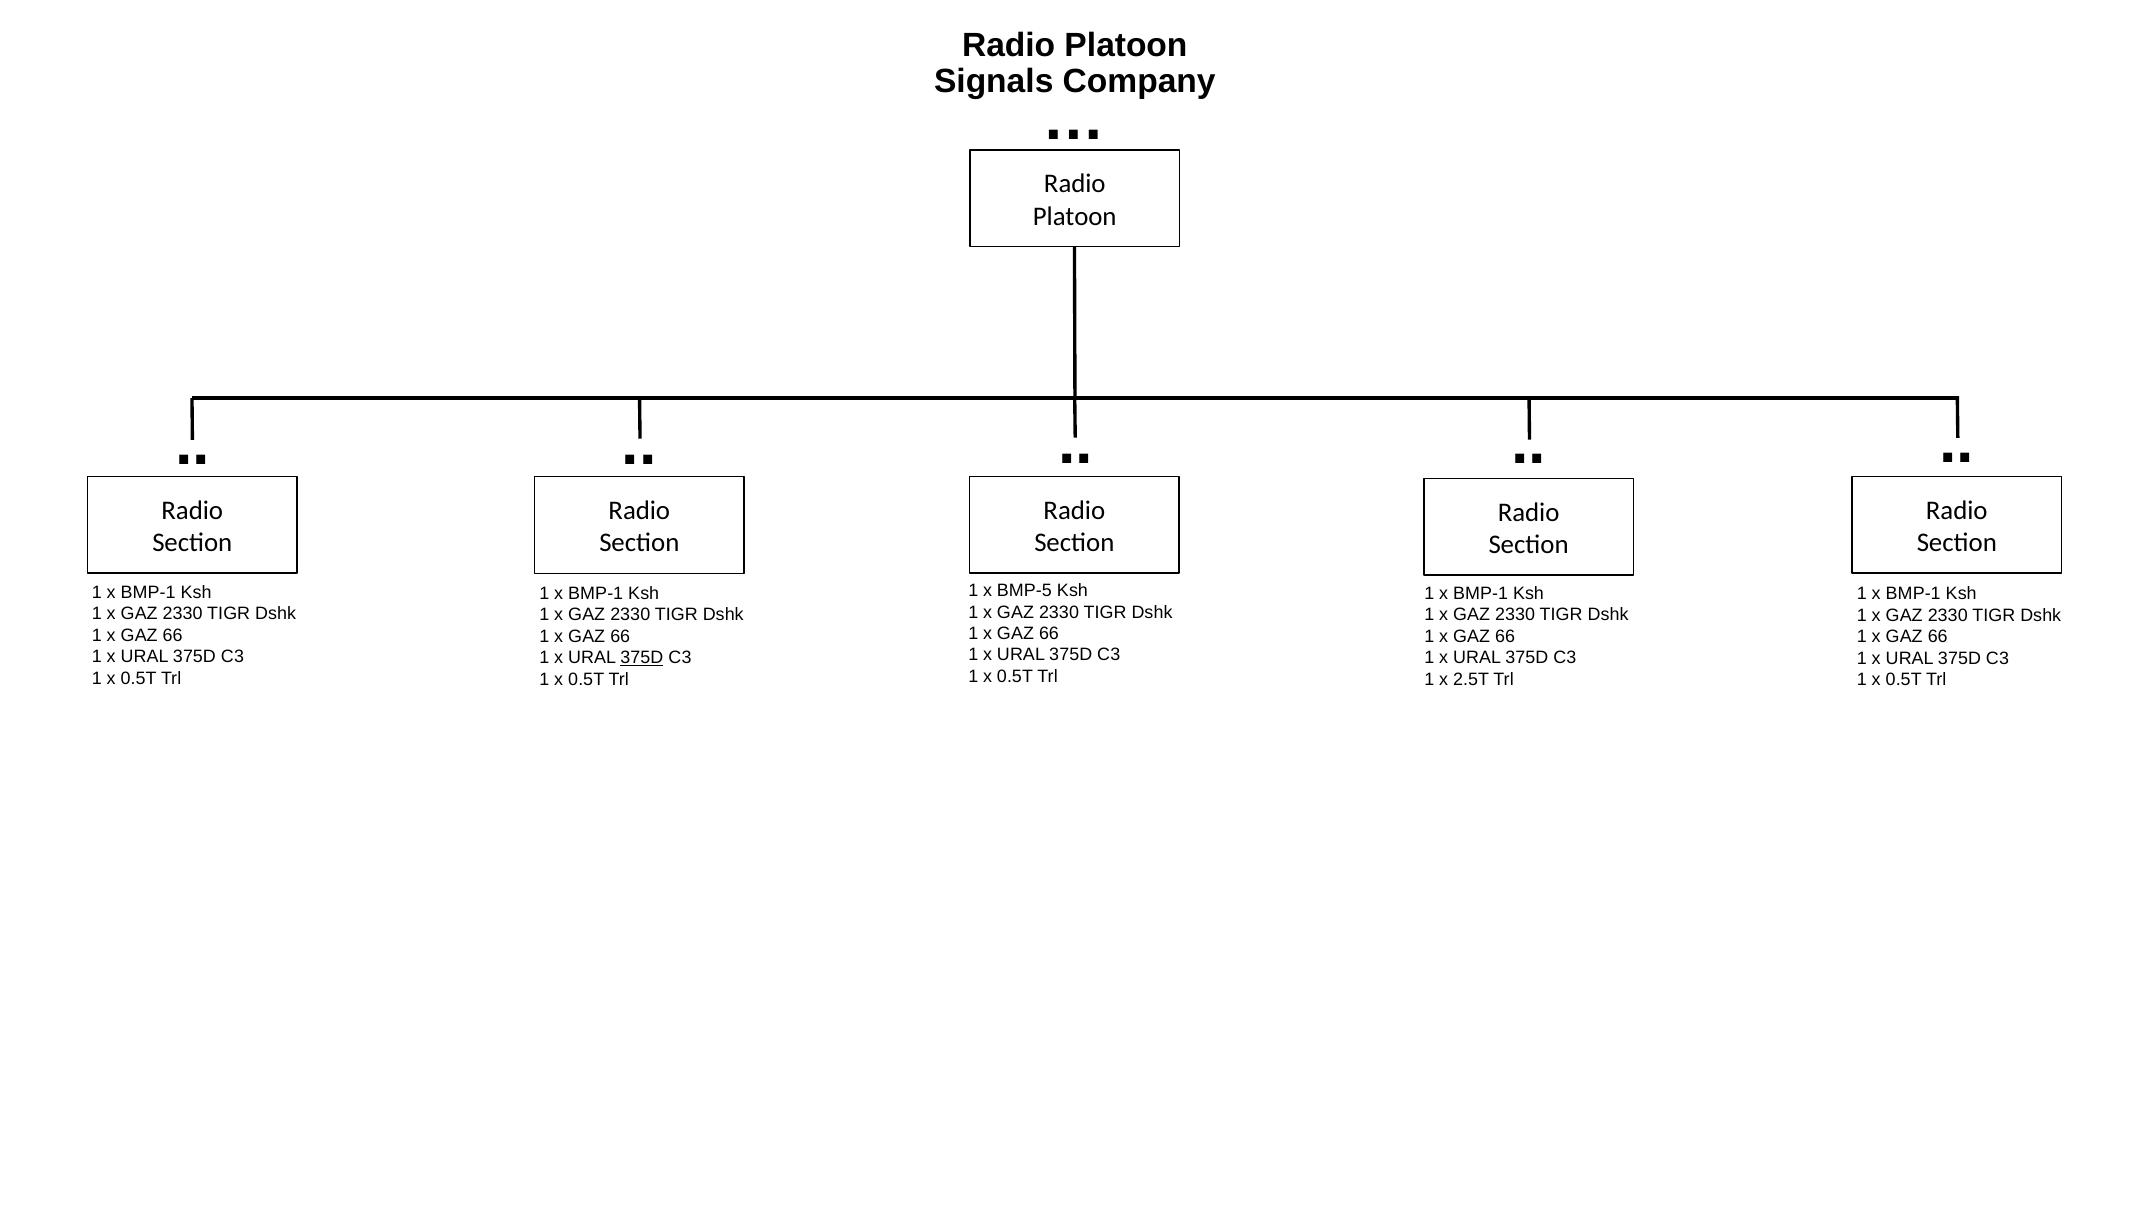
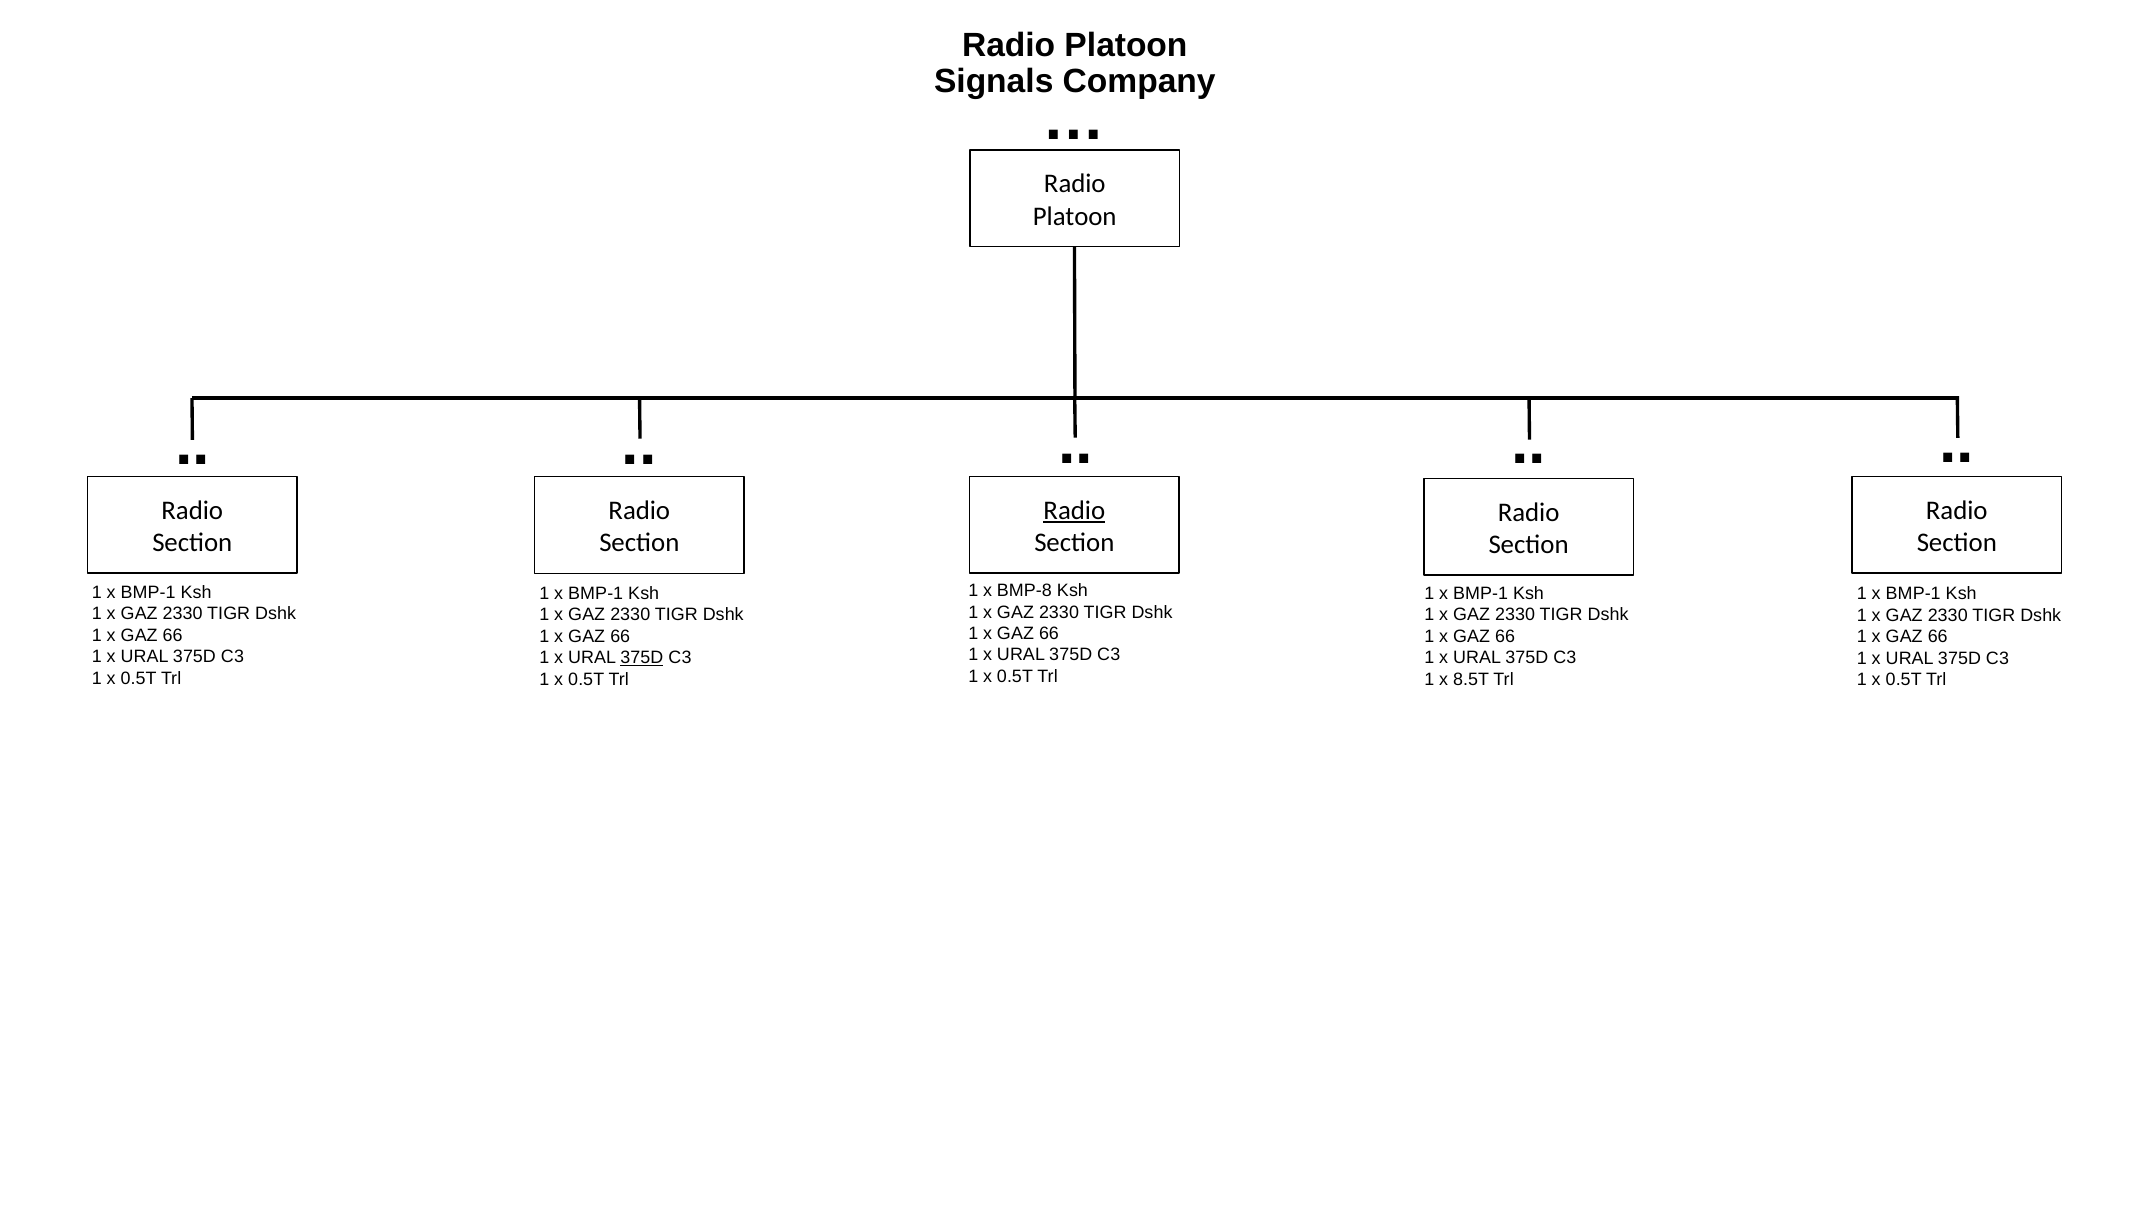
Radio at (1074, 511) underline: none -> present
BMP-5: BMP-5 -> BMP-8
2.5T: 2.5T -> 8.5T
